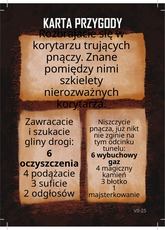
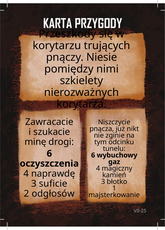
Rozbrajacie: Rozbrajacie -> Przeszkody
Znane: Znane -> Niesie
gliny: gliny -> minę
podążacie: podążacie -> naprawdę
